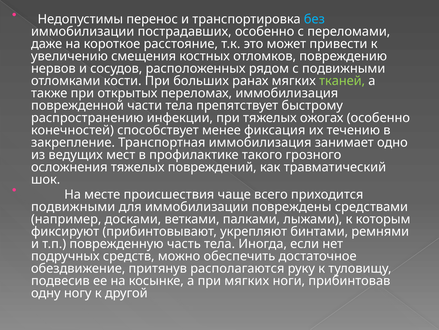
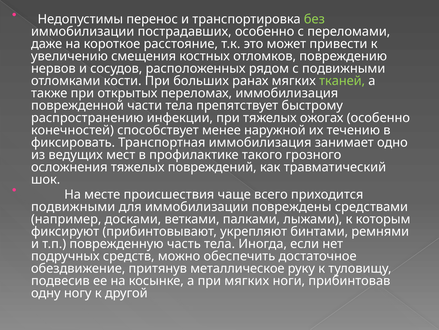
без colour: light blue -> light green
фиксация: фиксация -> наружной
закрепление: закрепление -> фиксировать
располагаются: располагаются -> металлическое
